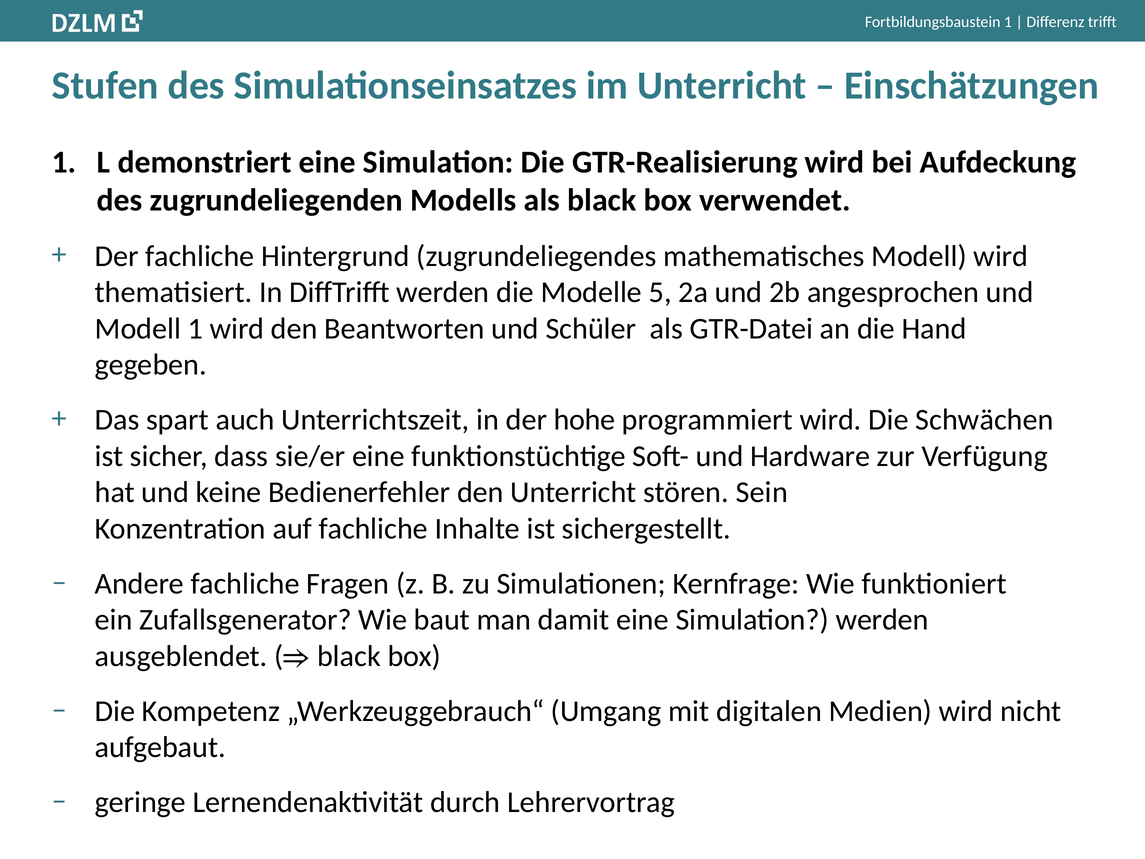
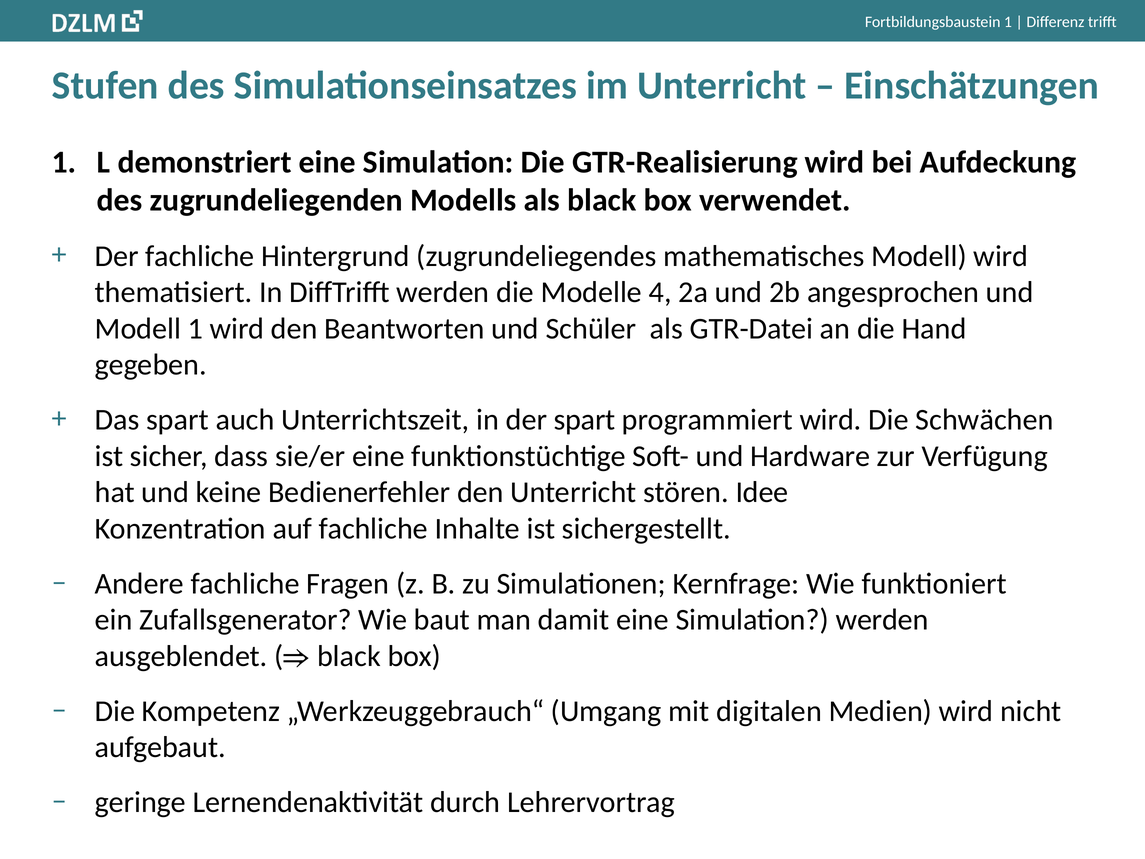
5: 5 -> 4
der hohe: hohe -> spart
Sein: Sein -> Idee
